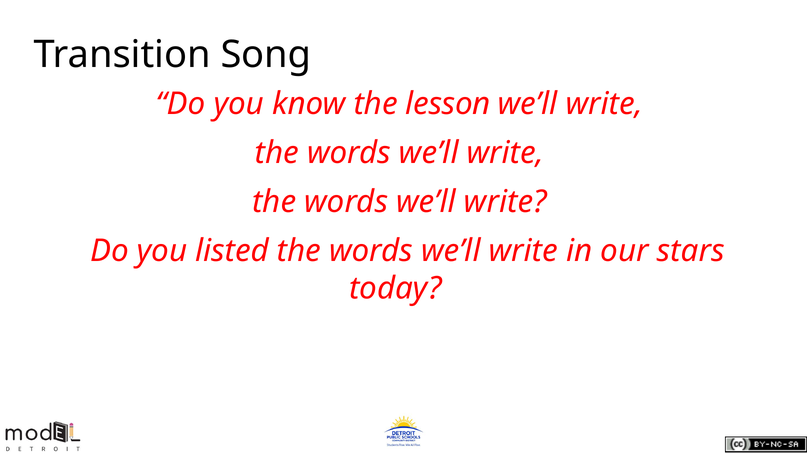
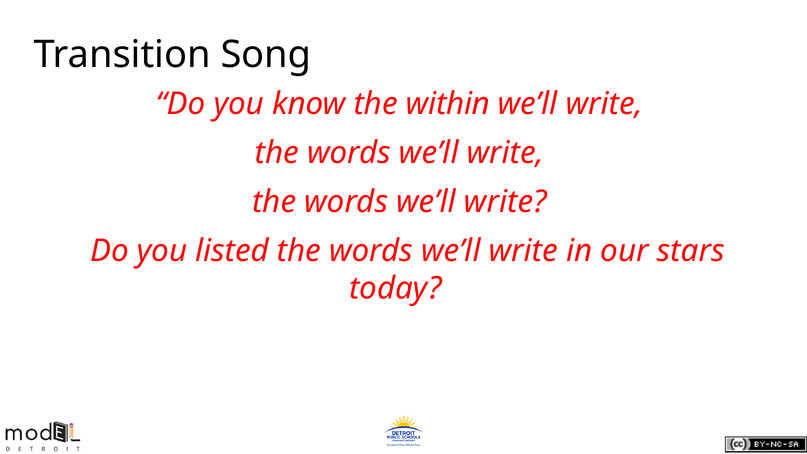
lesson: lesson -> within
